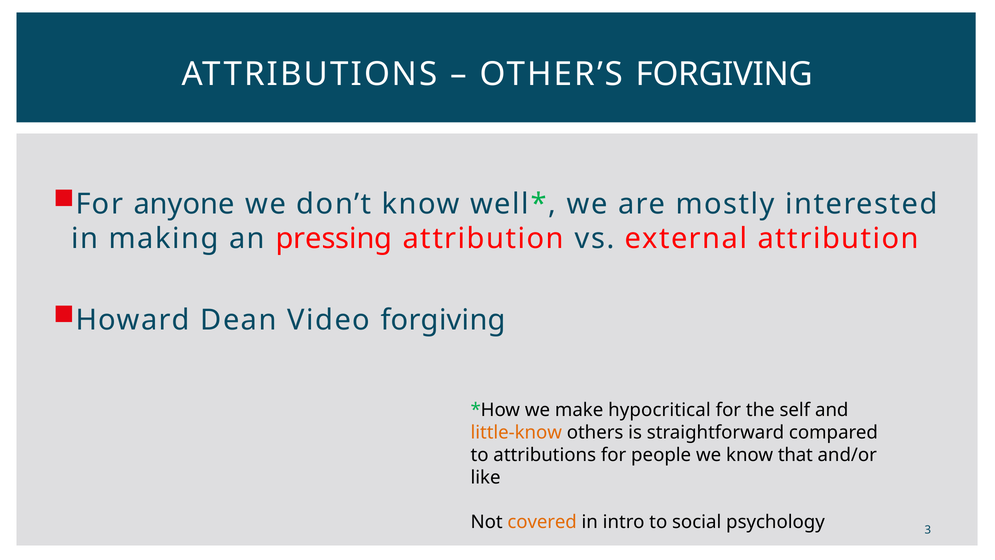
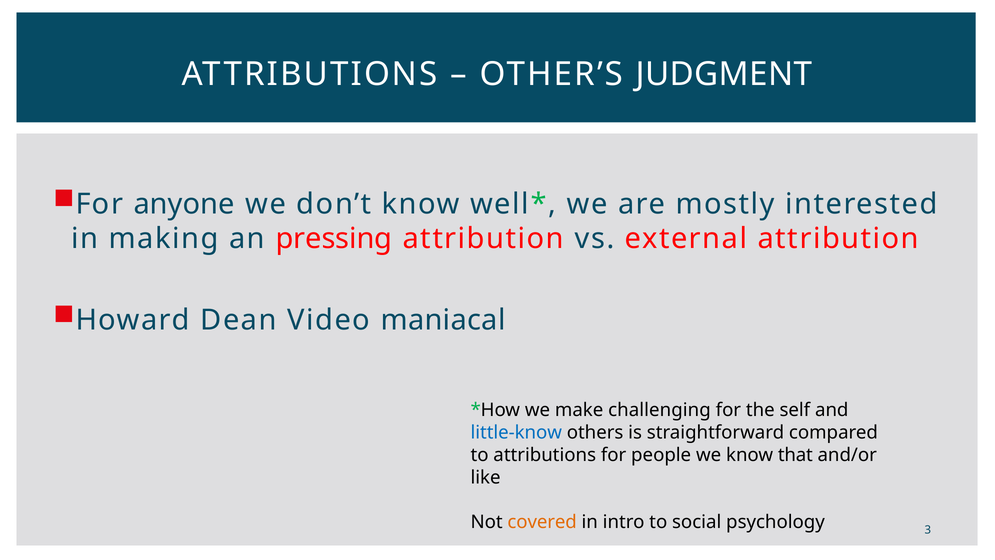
OTHER’S FORGIVING: FORGIVING -> JUDGMENT
Video forgiving: forgiving -> maniacal
hypocritical: hypocritical -> challenging
little-know colour: orange -> blue
